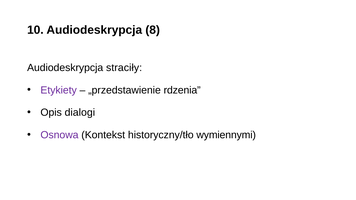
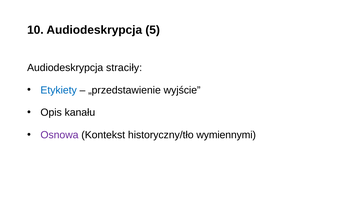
8: 8 -> 5
Etykiety colour: purple -> blue
rdzenia: rdzenia -> wyjście
dialogi: dialogi -> kanału
